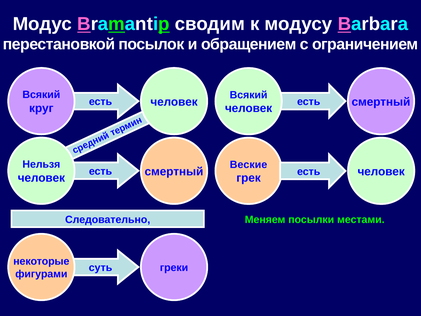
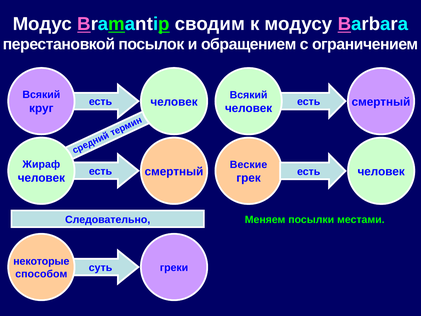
Нельзя: Нельзя -> Жираф
фигурами: фигурами -> способом
